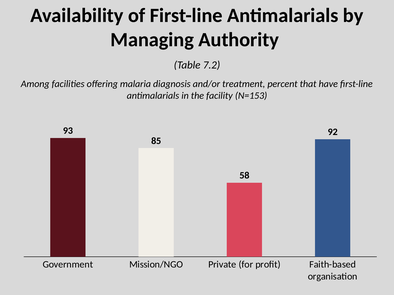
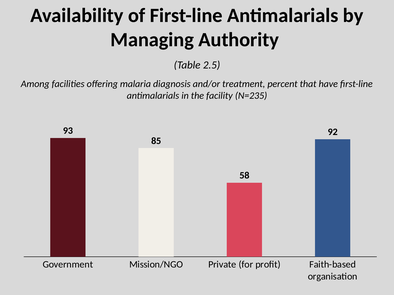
7.2: 7.2 -> 2.5
N=153: N=153 -> N=235
